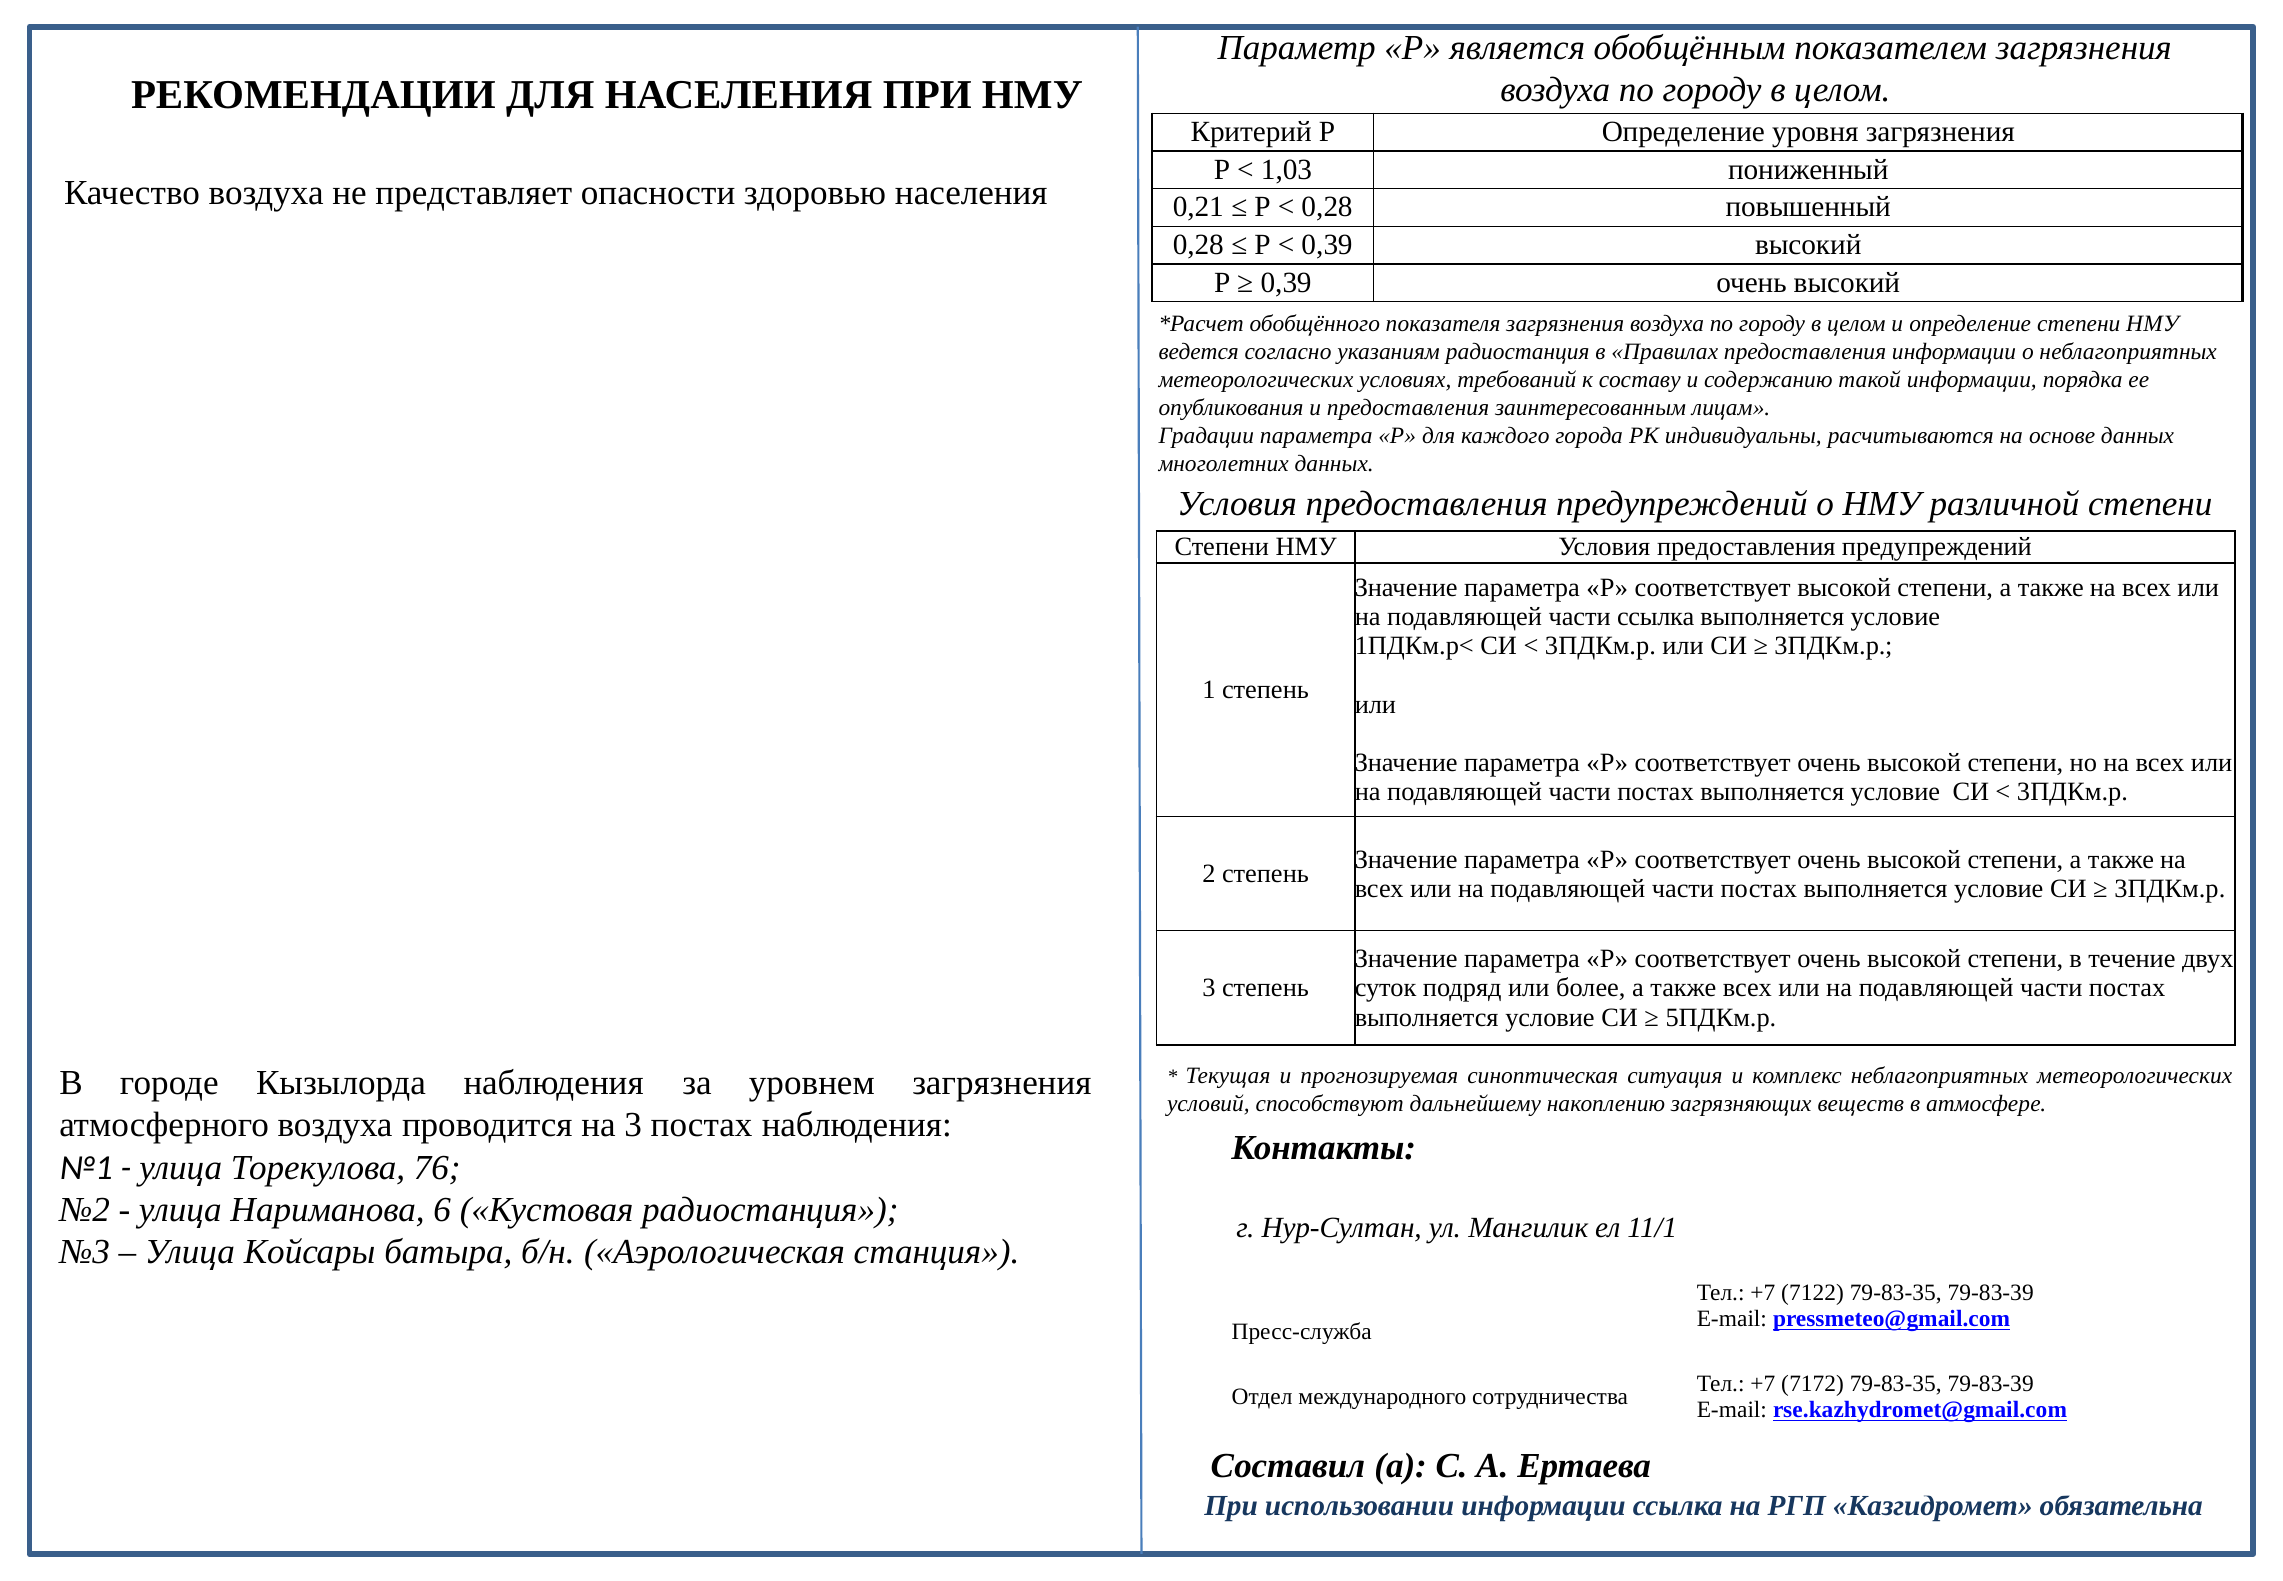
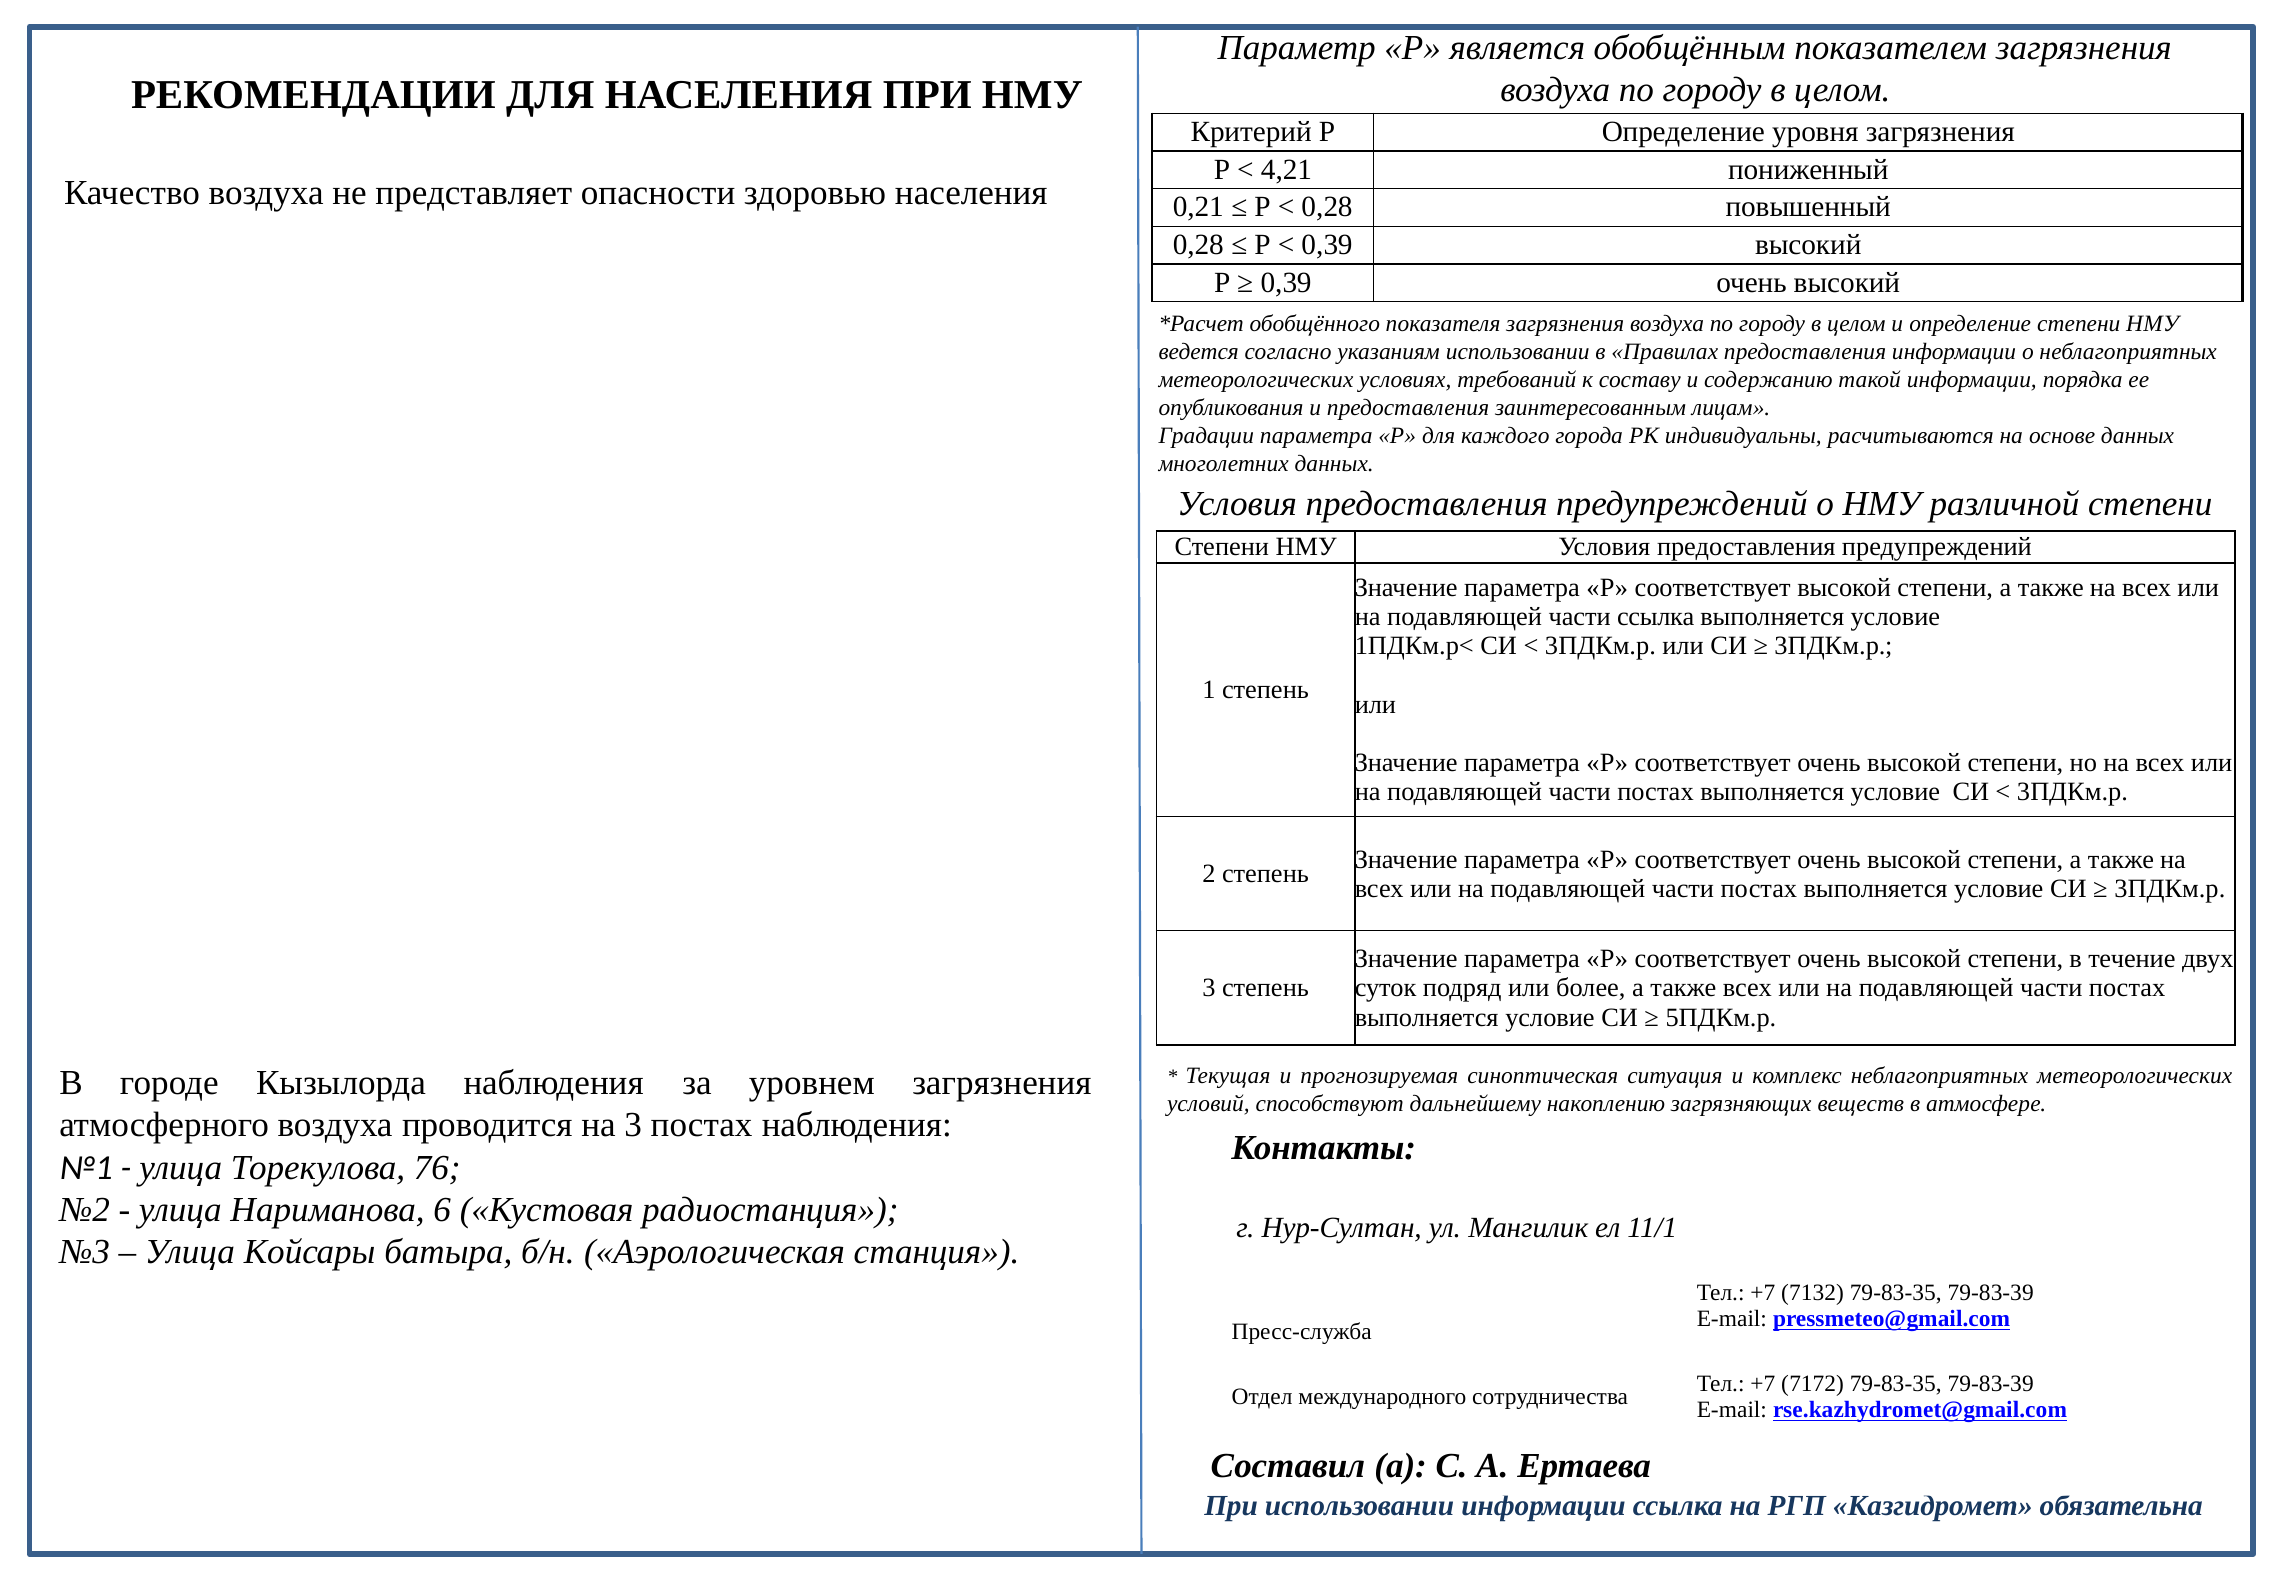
1,03: 1,03 -> 4,21
указаниям радиостанция: радиостанция -> использовании
7122: 7122 -> 7132
